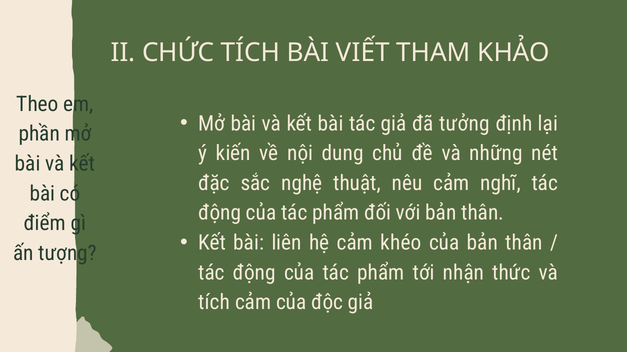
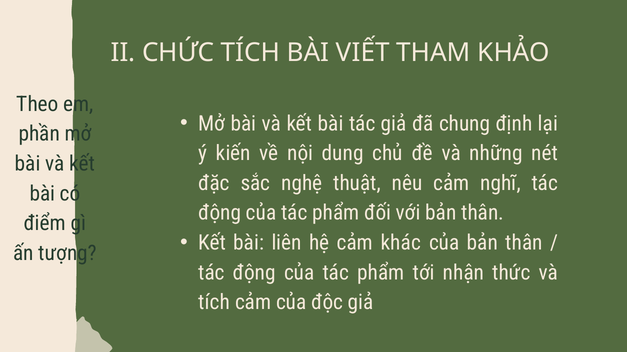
tưởng: tưởng -> chung
khéo: khéo -> khác
